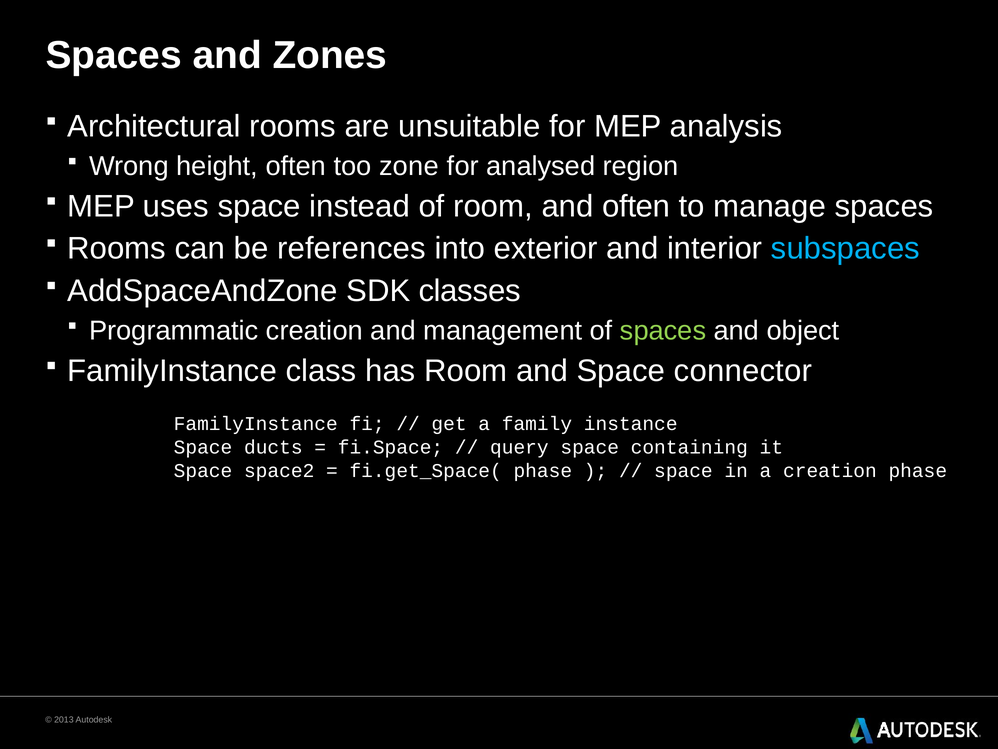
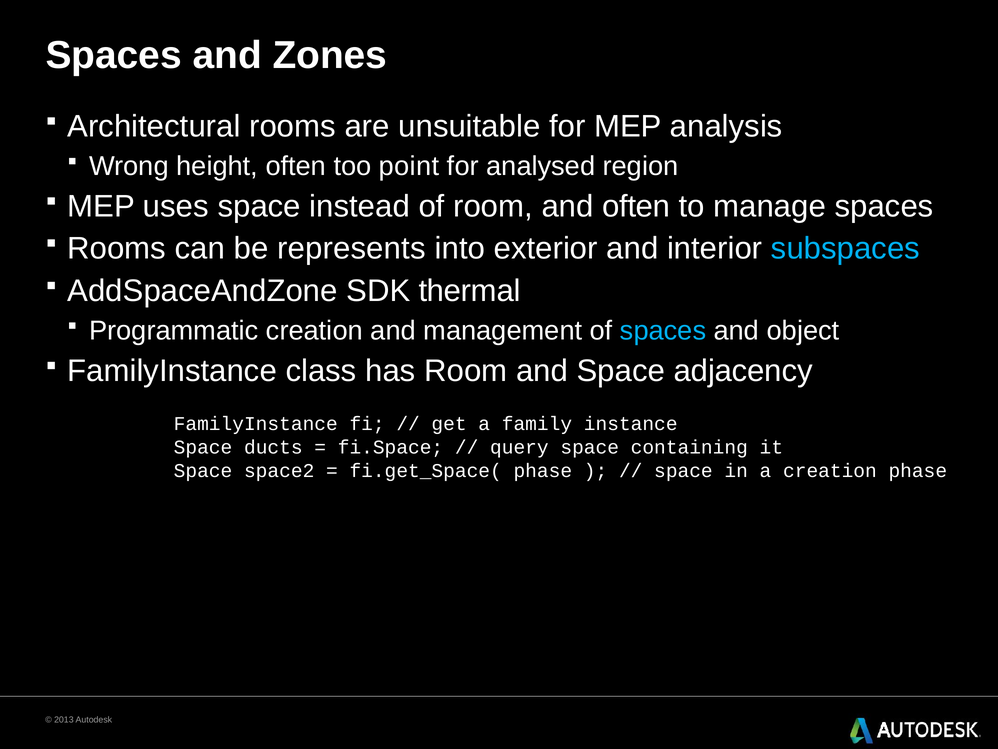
zone: zone -> point
references: references -> represents
classes: classes -> thermal
spaces at (663, 330) colour: light green -> light blue
connector: connector -> adjacency
